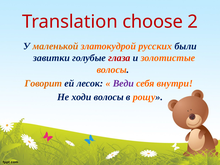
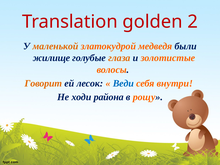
choose: choose -> golden
русских: русских -> медведя
завитки: завитки -> жилище
глаза colour: red -> orange
Веди colour: purple -> blue
ходи волосы: волосы -> района
